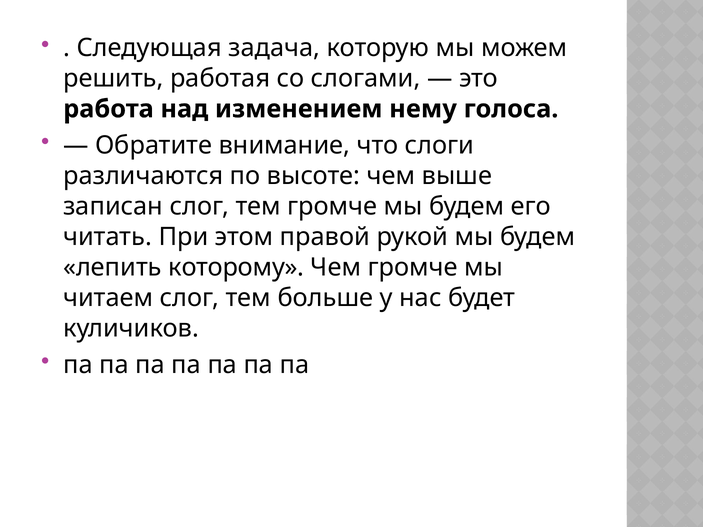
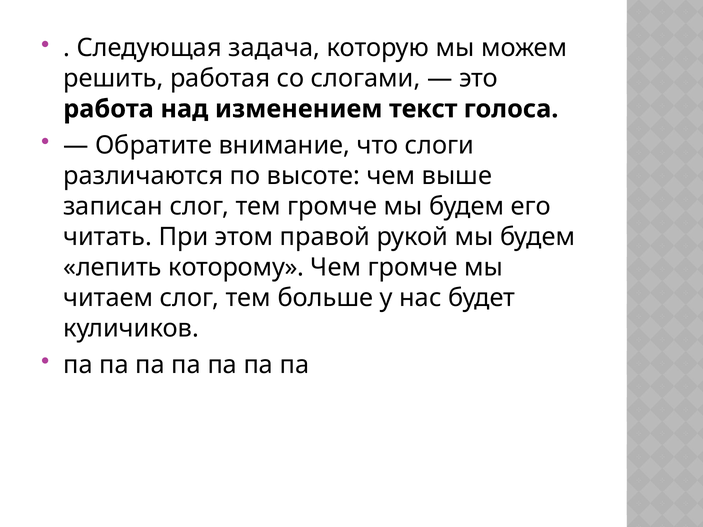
нему: нему -> текст
